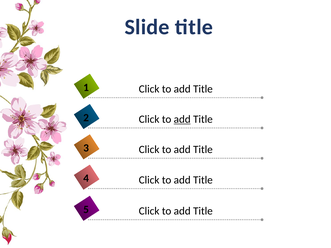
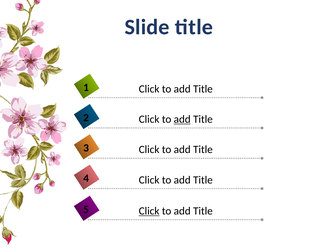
Click at (149, 211) underline: none -> present
